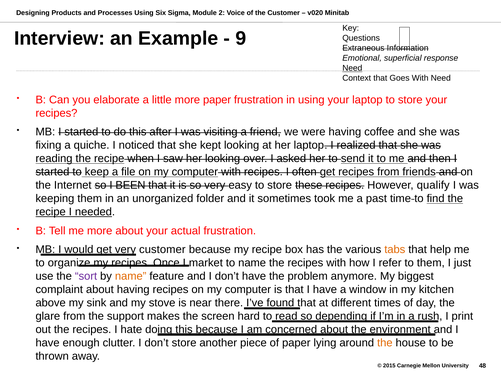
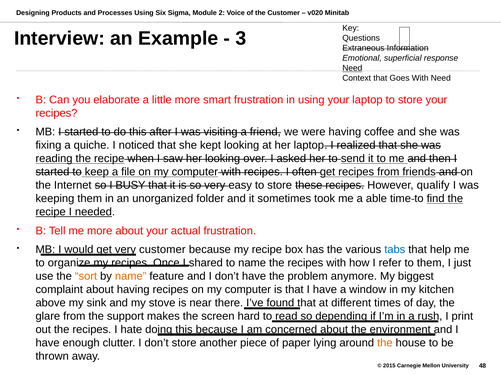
9: 9 -> 3
more paper: paper -> smart
BEEN: BEEN -> BUSY
past: past -> able
tabs colour: orange -> blue
market: market -> shared
sort colour: purple -> orange
